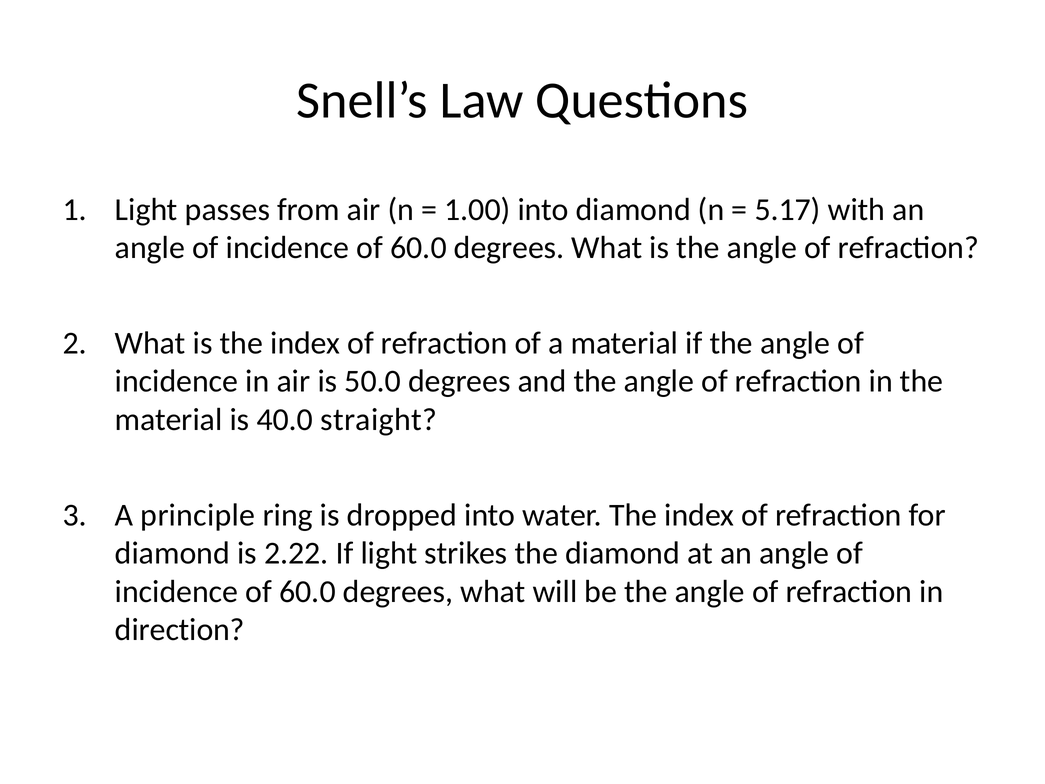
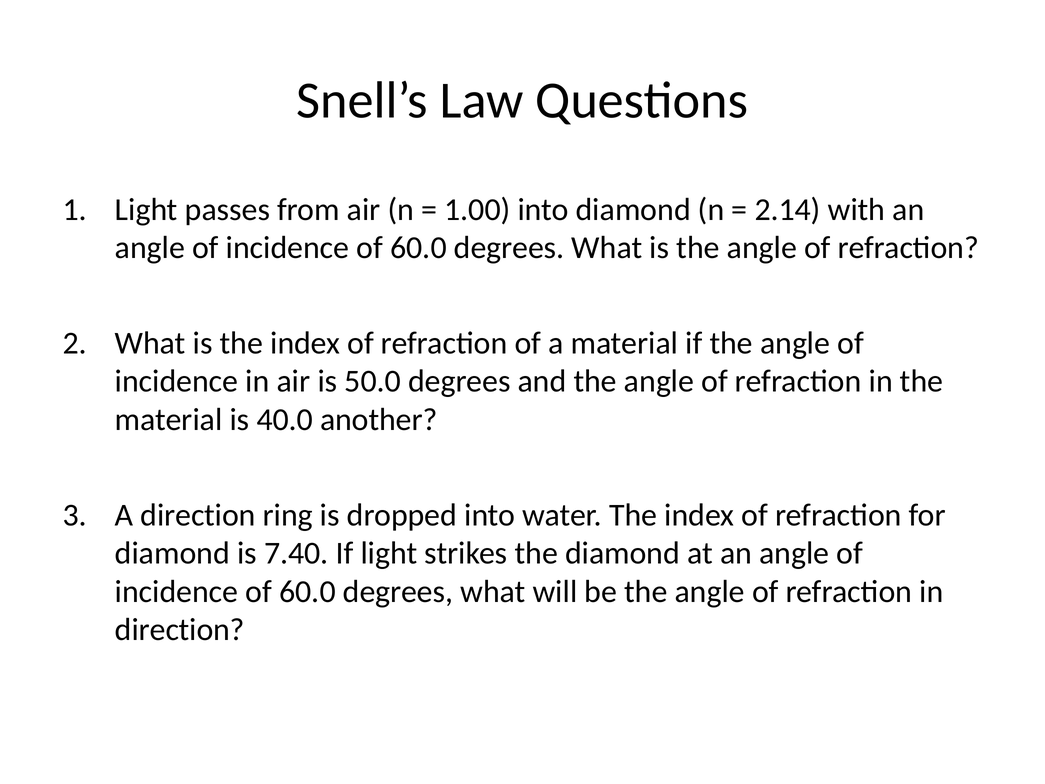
5.17: 5.17 -> 2.14
straight: straight -> another
A principle: principle -> direction
2.22: 2.22 -> 7.40
